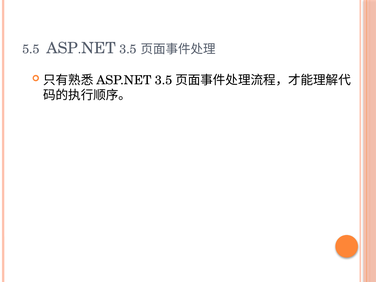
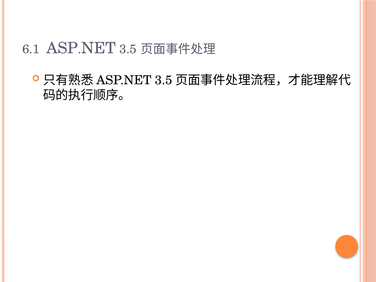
5.5: 5.5 -> 6.1
